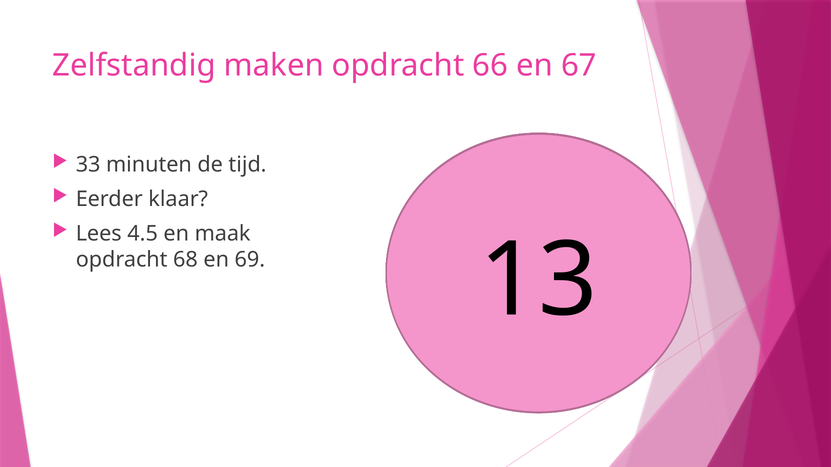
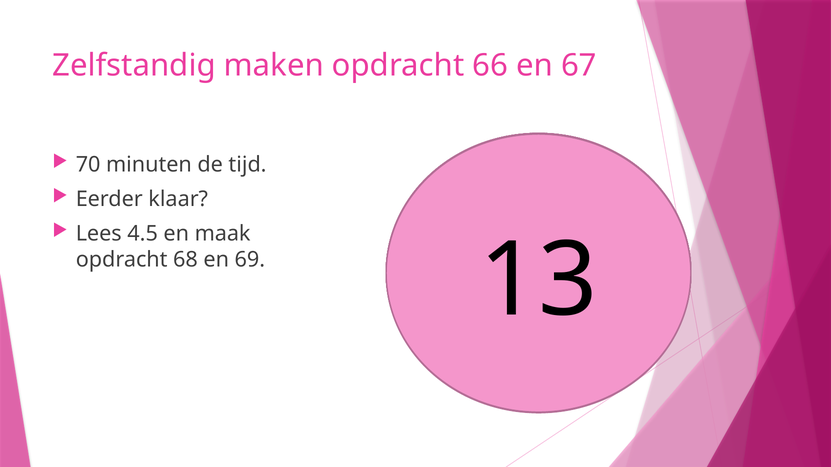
33: 33 -> 70
